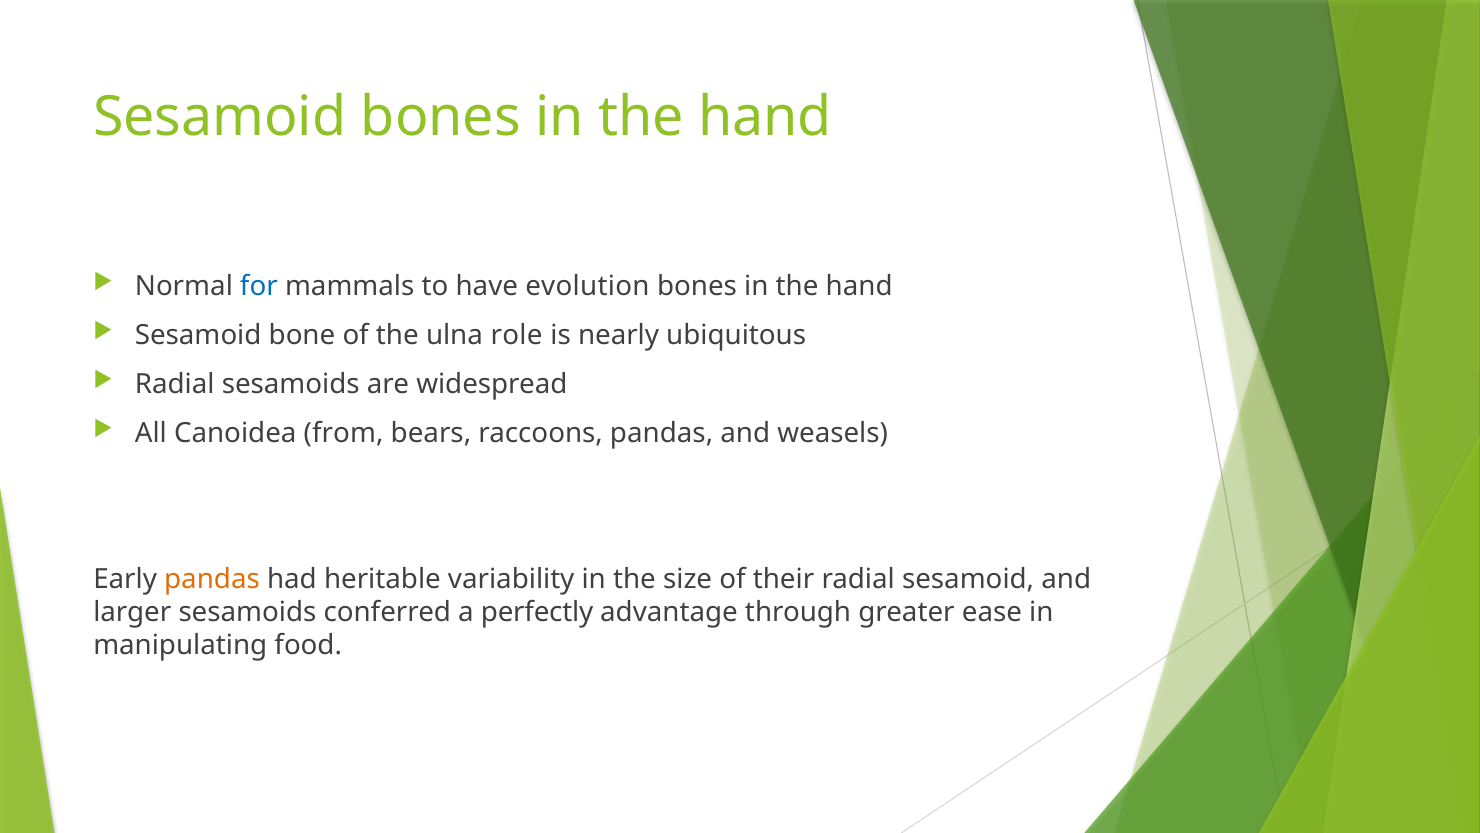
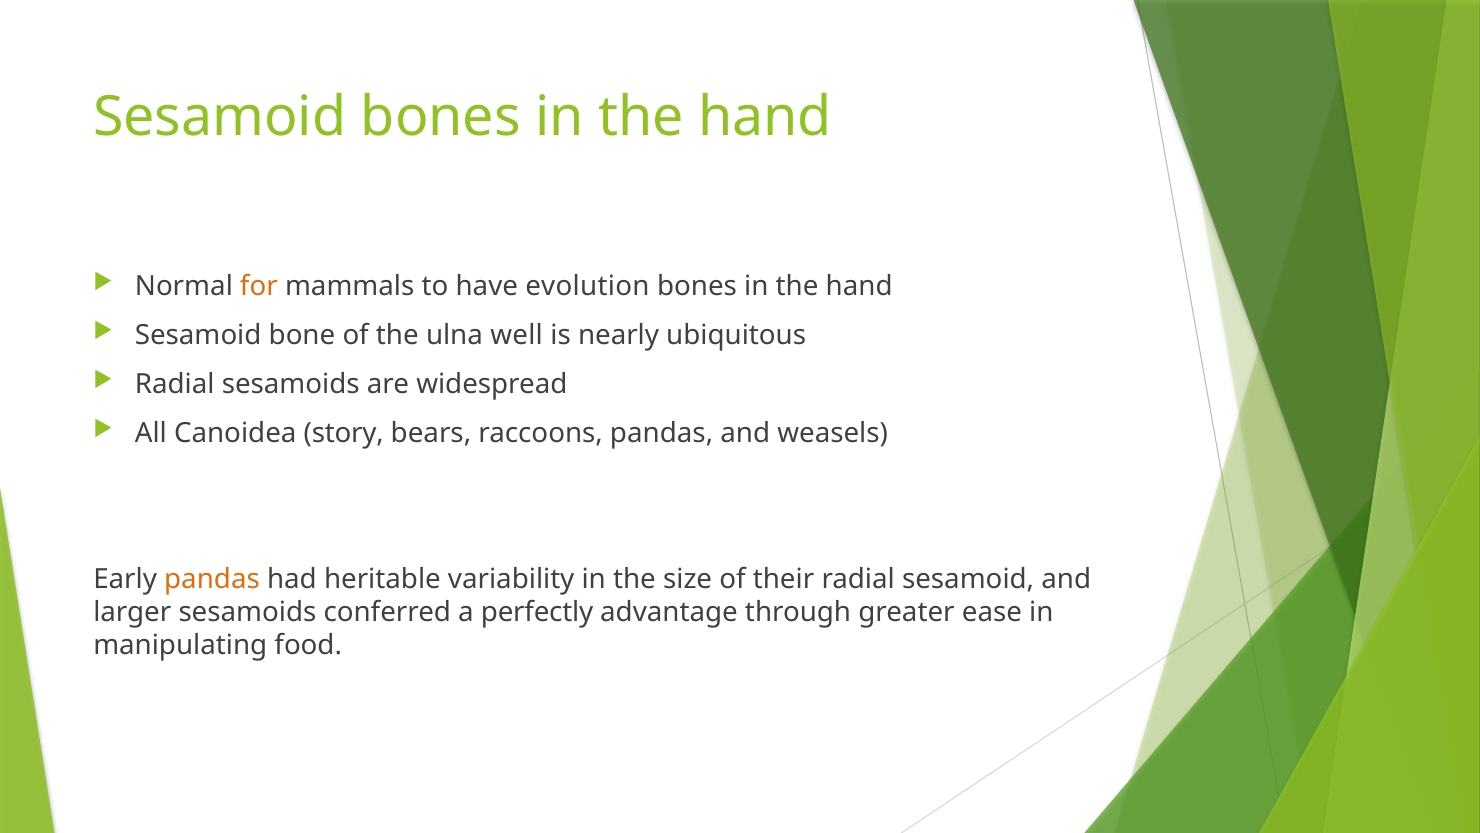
for colour: blue -> orange
role: role -> well
from: from -> story
